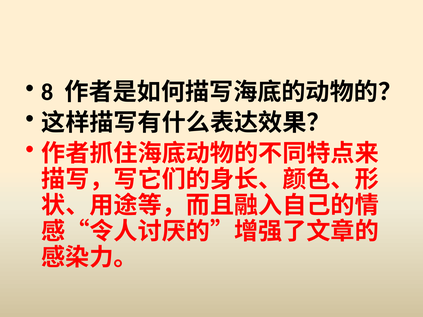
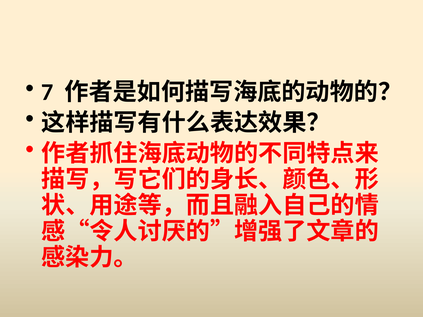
8: 8 -> 7
